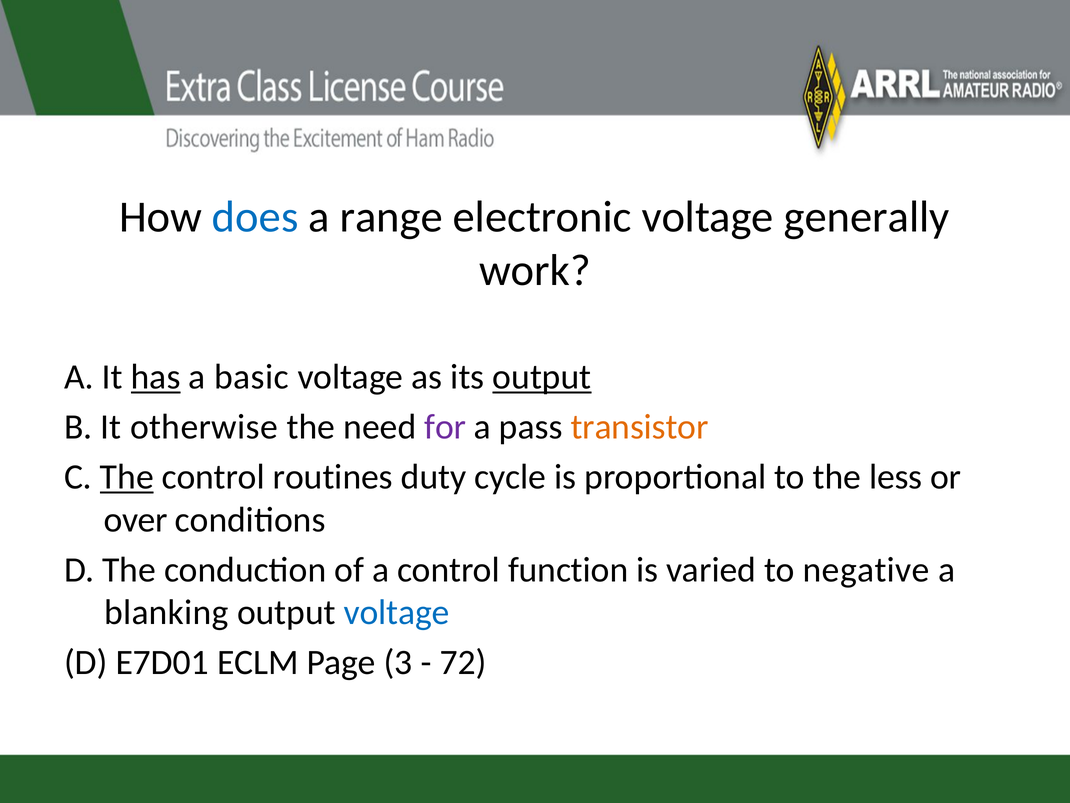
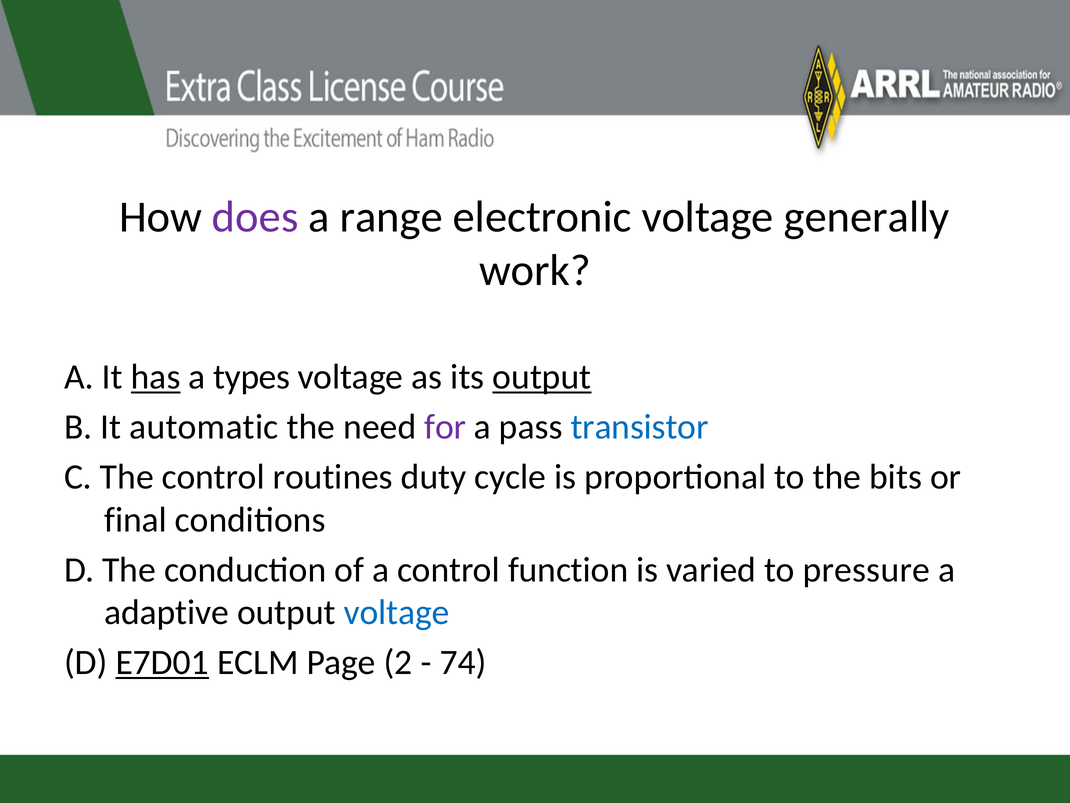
does colour: blue -> purple
basic: basic -> types
otherwise: otherwise -> automatic
transistor colour: orange -> blue
The at (127, 477) underline: present -> none
less: less -> bits
over: over -> final
negative: negative -> pressure
blanking: blanking -> adaptive
E7D01 underline: none -> present
3: 3 -> 2
72: 72 -> 74
